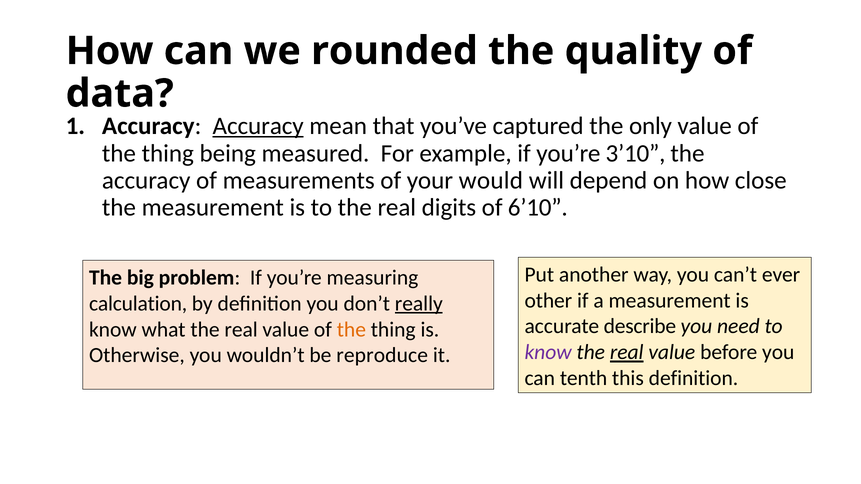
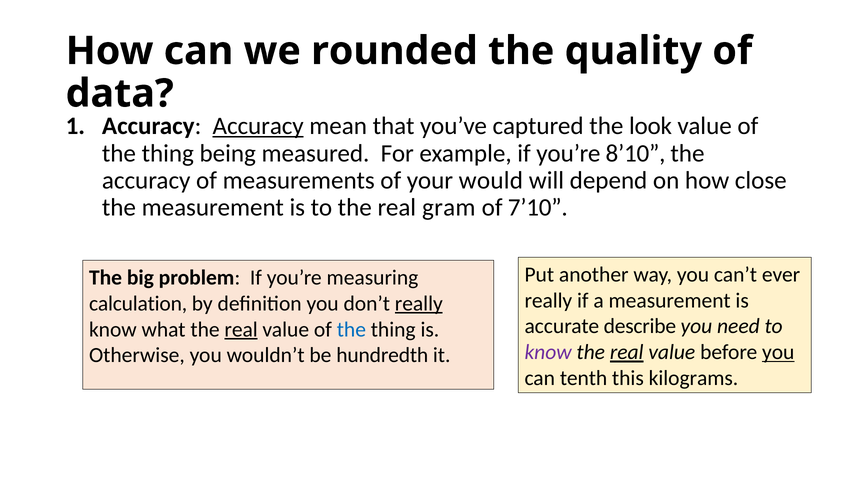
only: only -> look
3’10: 3’10 -> 8’10
digits: digits -> gram
6’10: 6’10 -> 7’10
other at (548, 301): other -> really
real at (241, 330) underline: none -> present
the at (351, 330) colour: orange -> blue
you at (778, 352) underline: none -> present
reproduce: reproduce -> hundredth
this definition: definition -> kilograms
